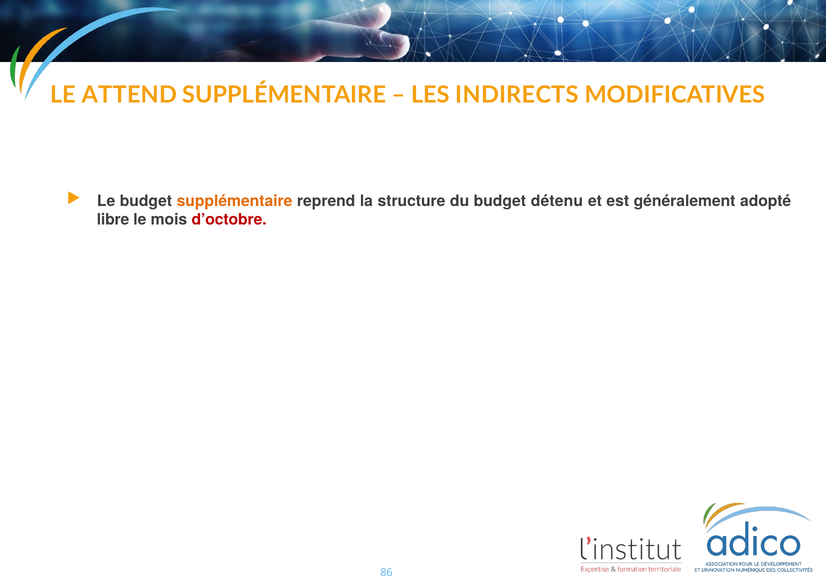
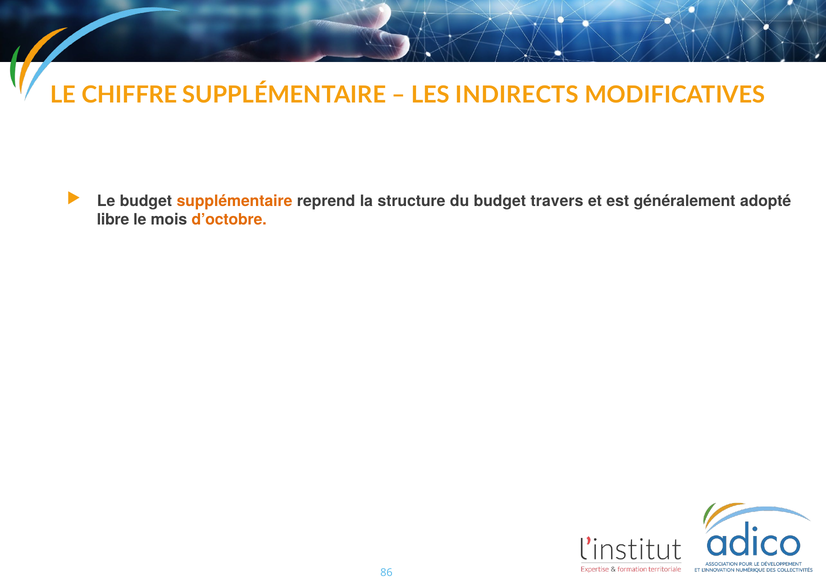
ATTEND: ATTEND -> CHIFFRE
détenu: détenu -> travers
d’octobre colour: red -> orange
